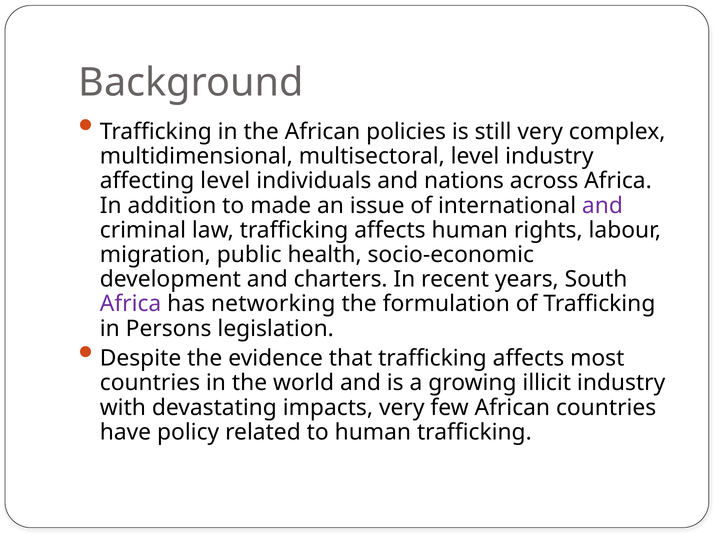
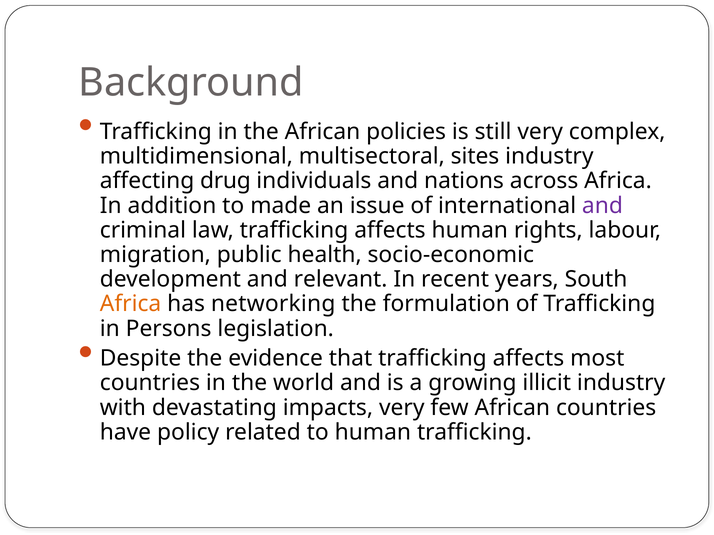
multisectoral level: level -> sites
affecting level: level -> drug
charters: charters -> relevant
Africa at (131, 304) colour: purple -> orange
